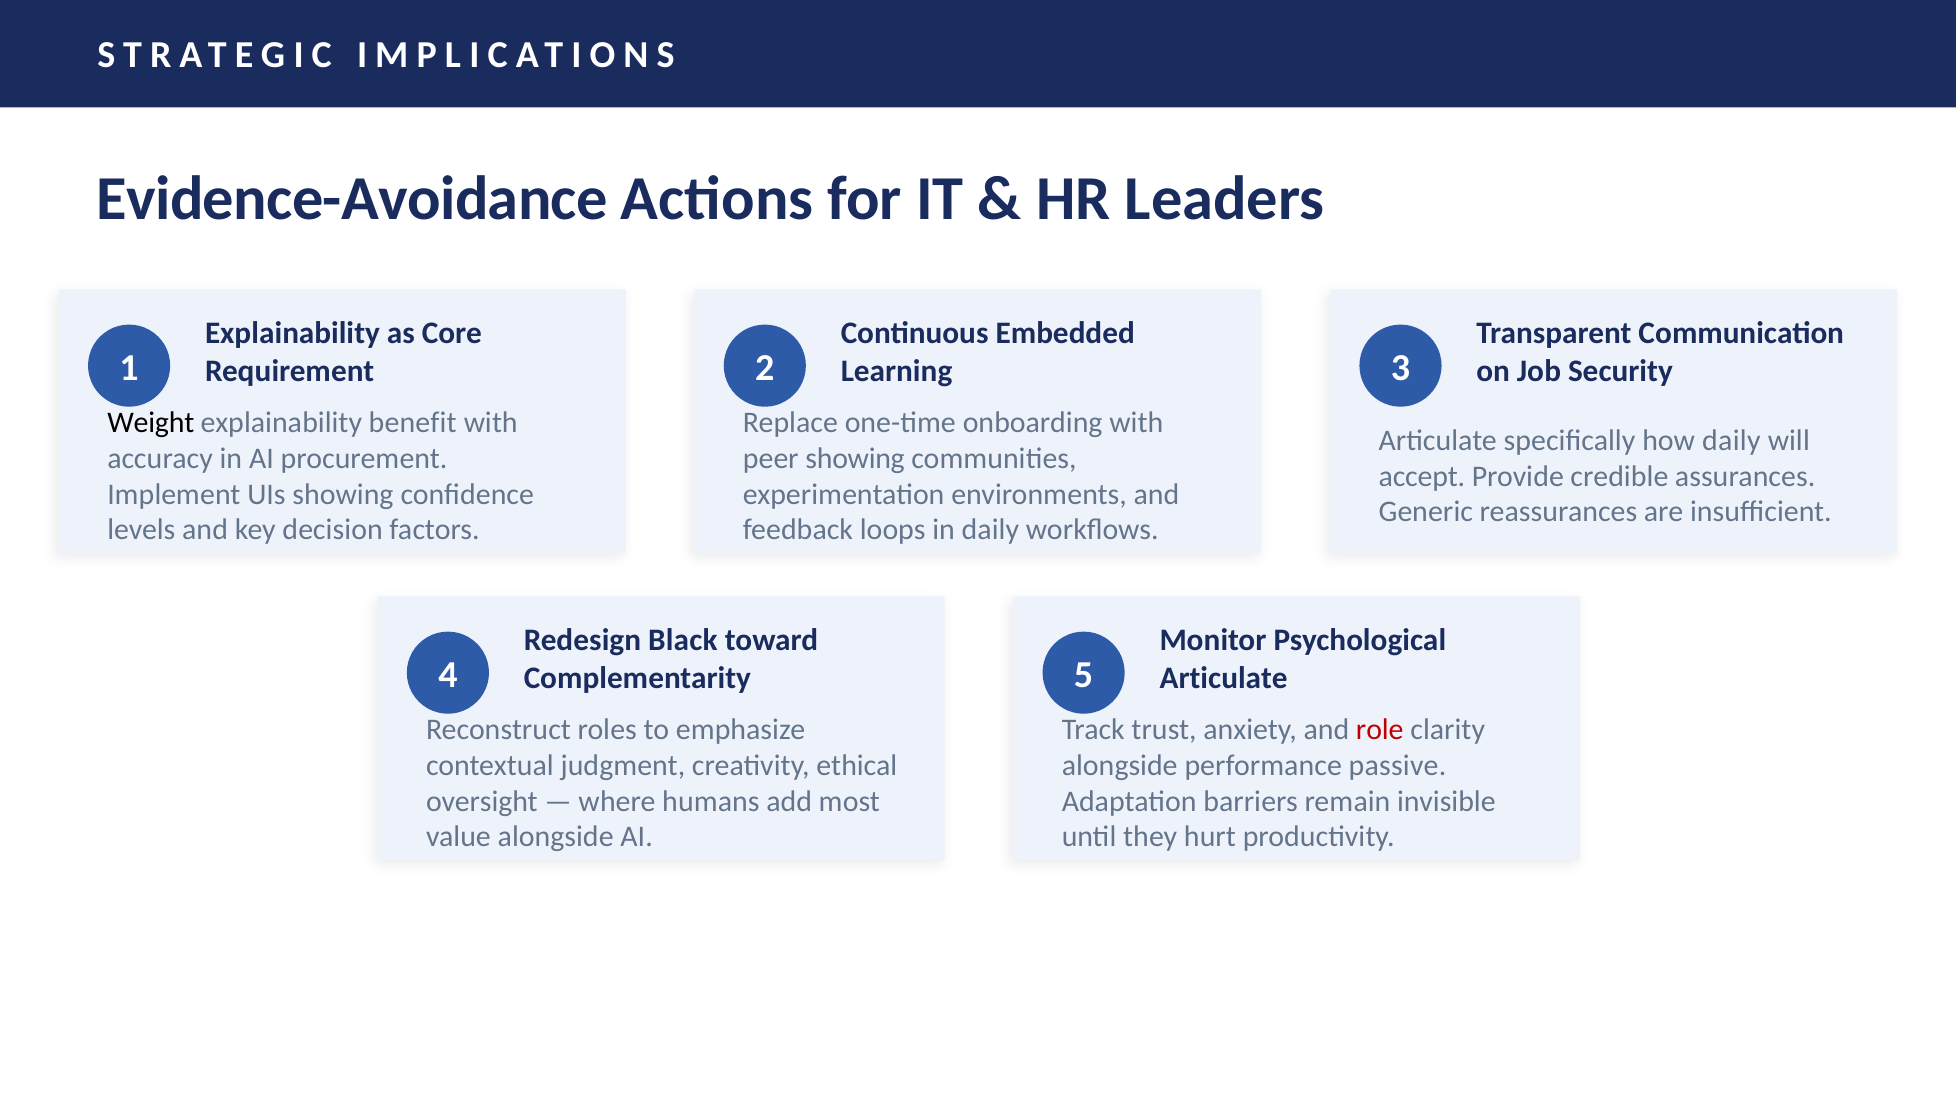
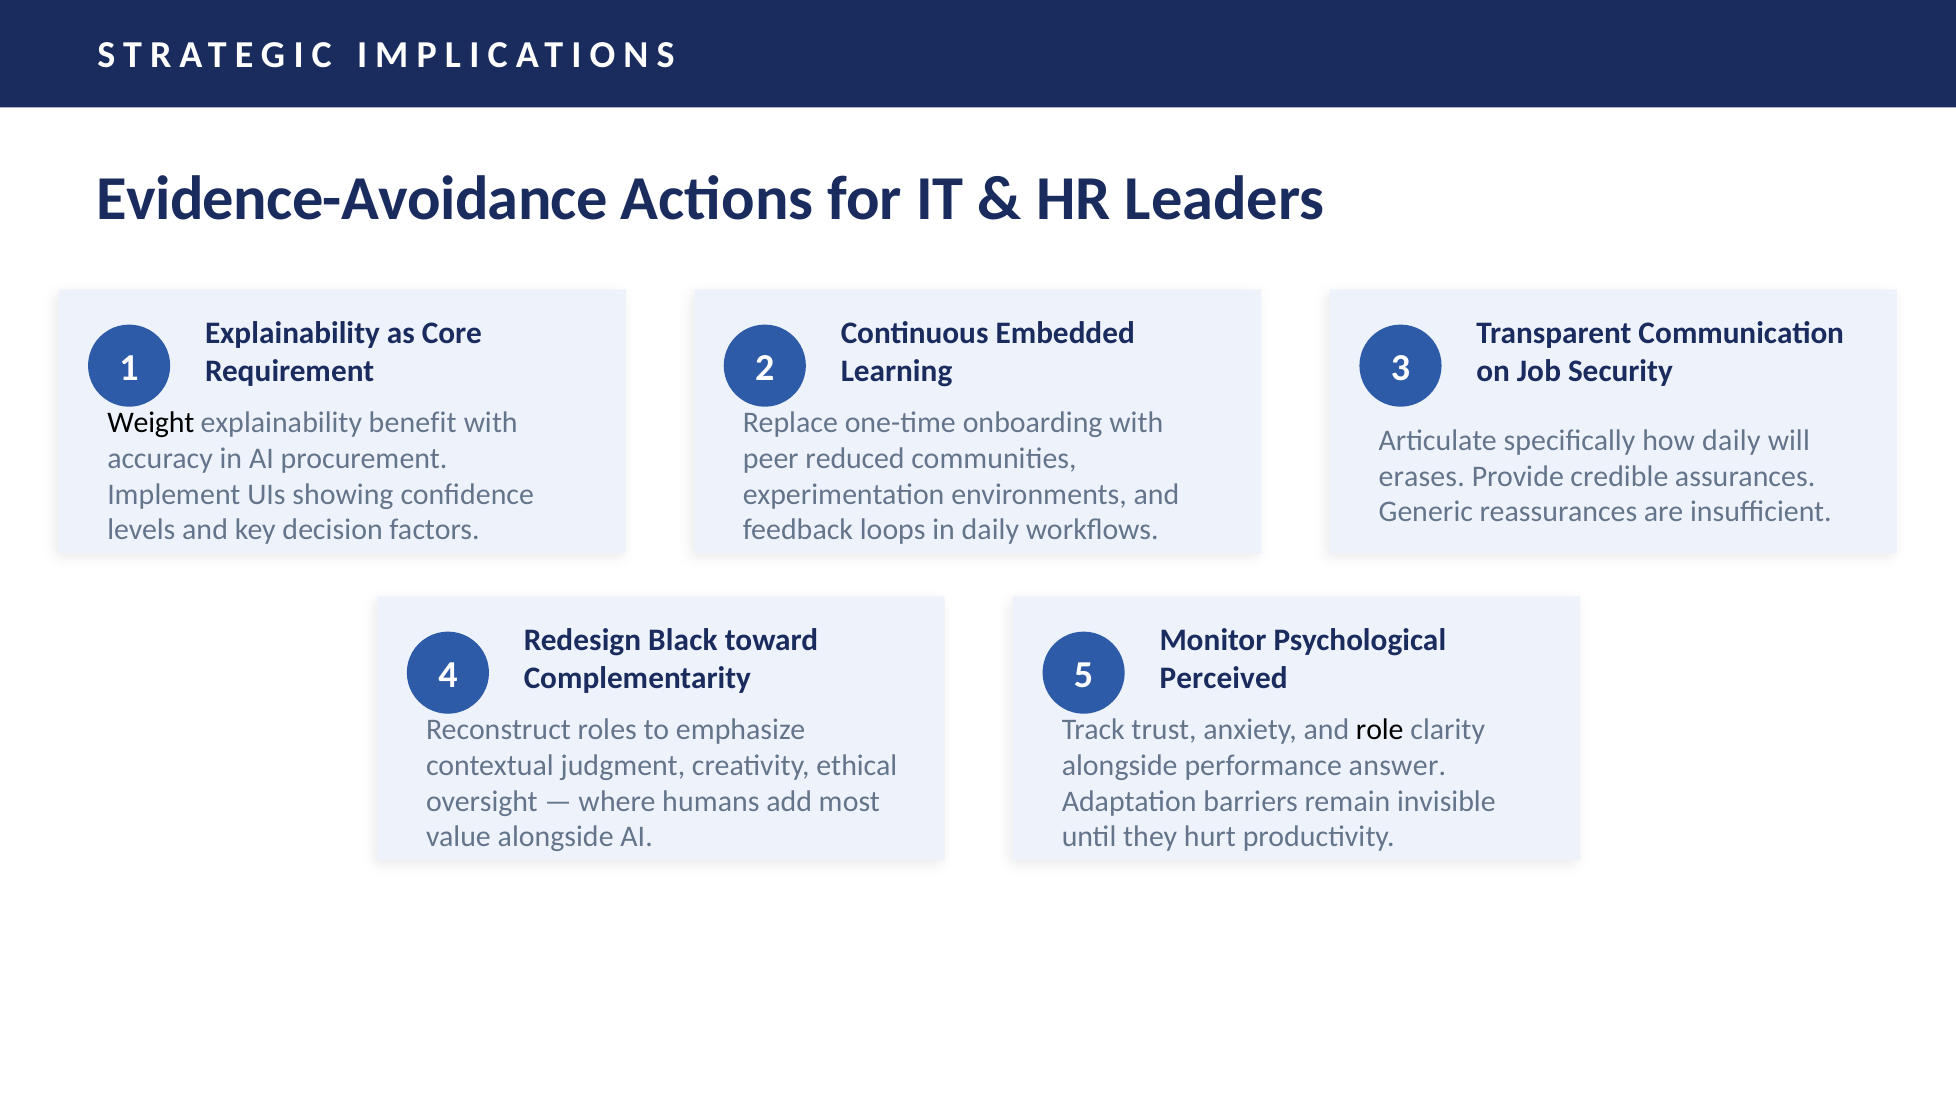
peer showing: showing -> reduced
accept: accept -> erases
Articulate at (1224, 678): Articulate -> Perceived
role colour: red -> black
passive: passive -> answer
